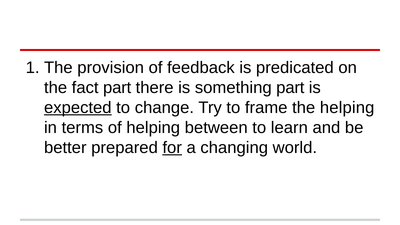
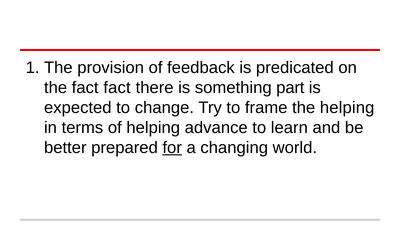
fact part: part -> fact
expected underline: present -> none
between: between -> advance
